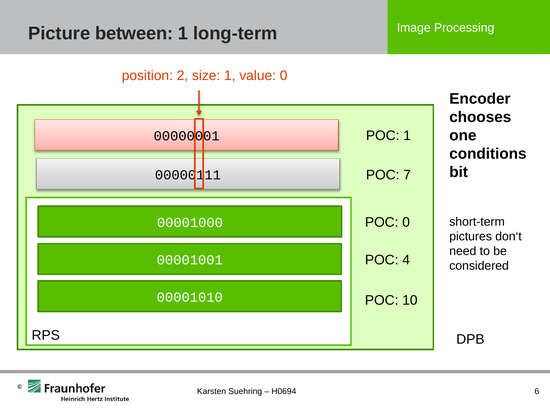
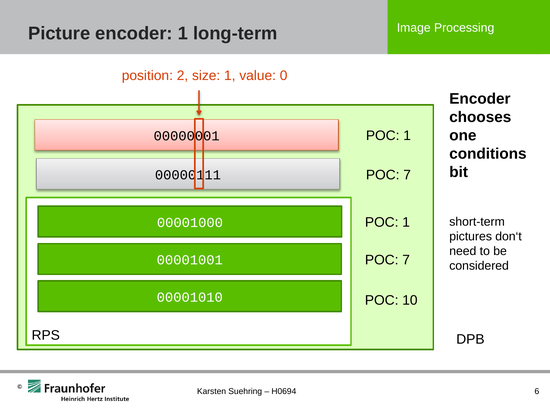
Picture between: between -> encoder
0 at (406, 222): 0 -> 1
4 at (406, 260): 4 -> 7
